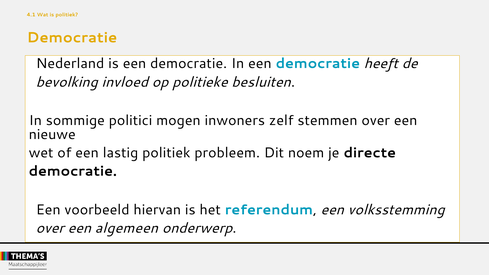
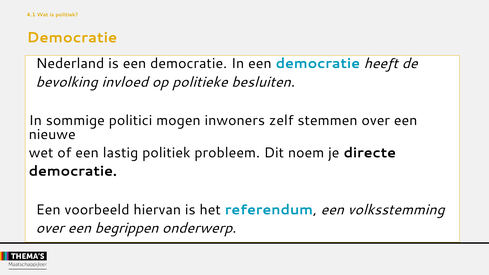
algemeen: algemeen -> begrippen
